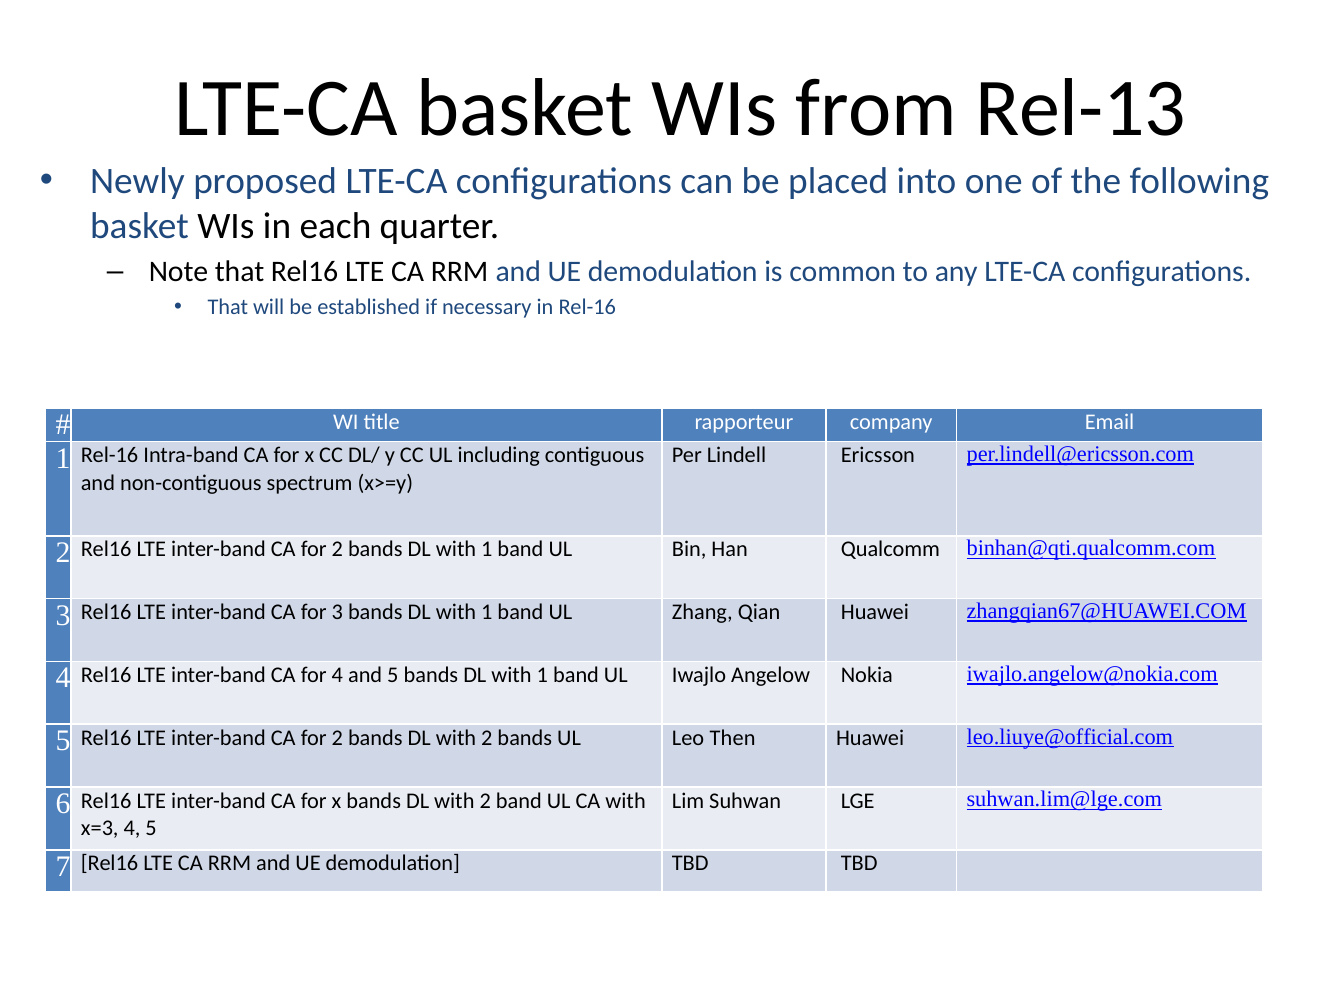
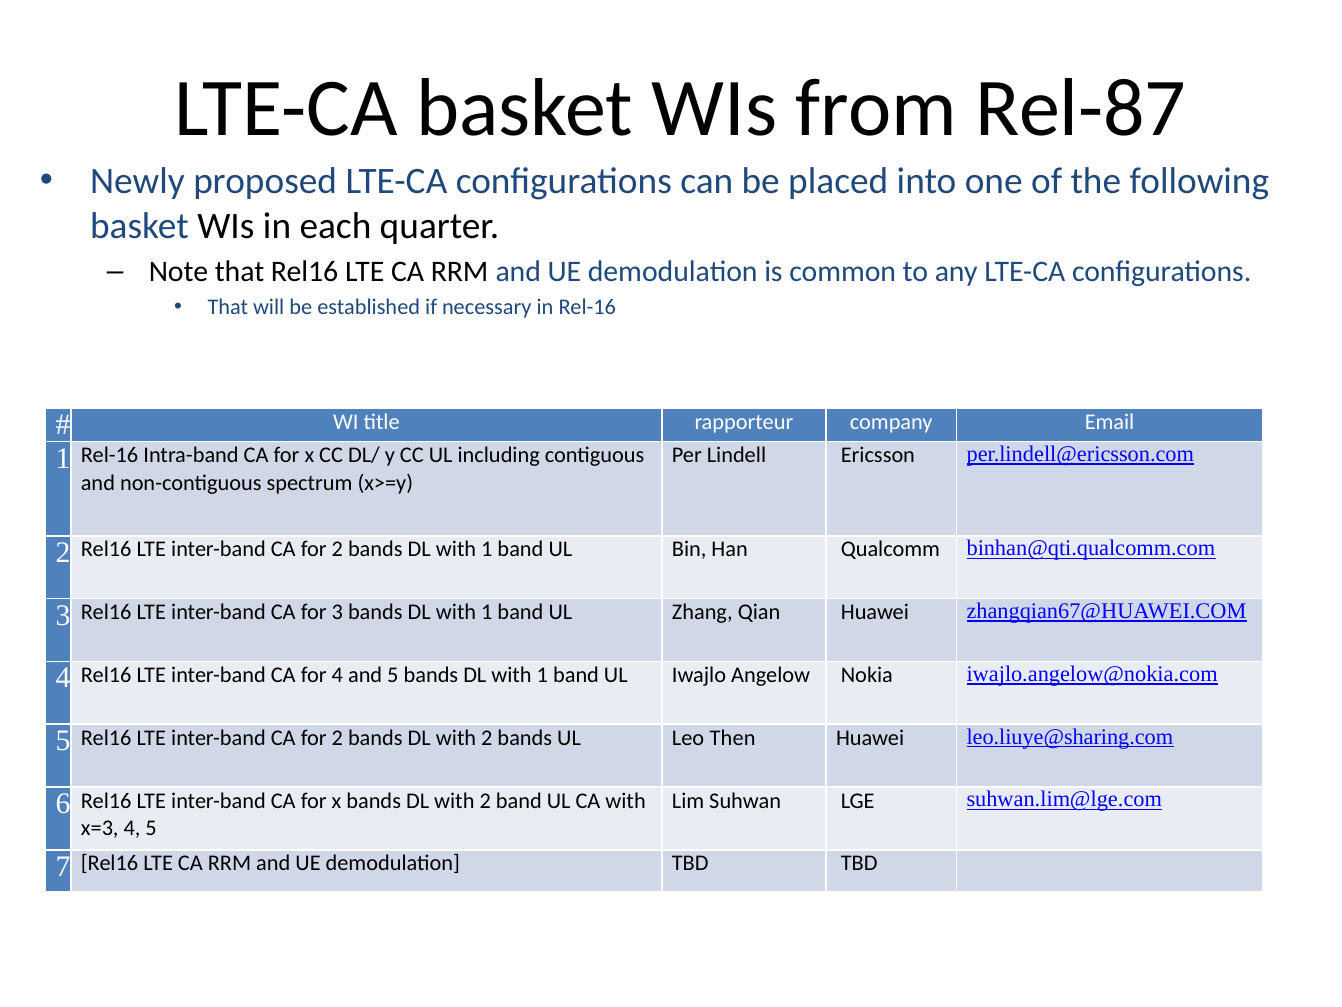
Rel-13: Rel-13 -> Rel-87
leo.liuye@official.com: leo.liuye@official.com -> leo.liuye@sharing.com
